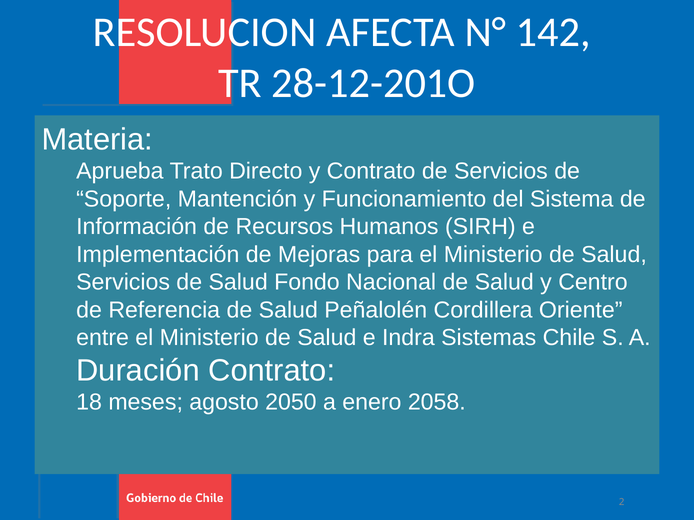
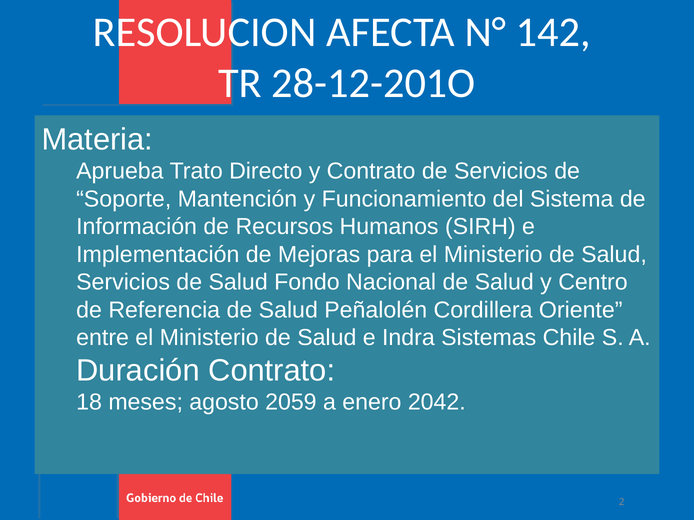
2050: 2050 -> 2059
2058: 2058 -> 2042
